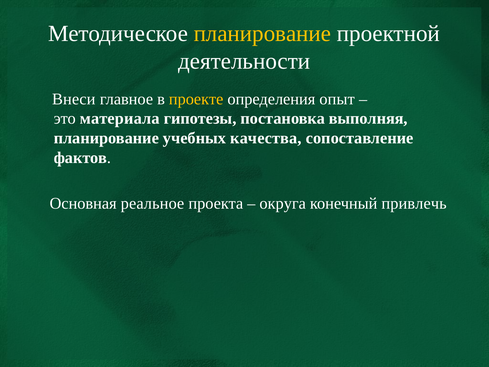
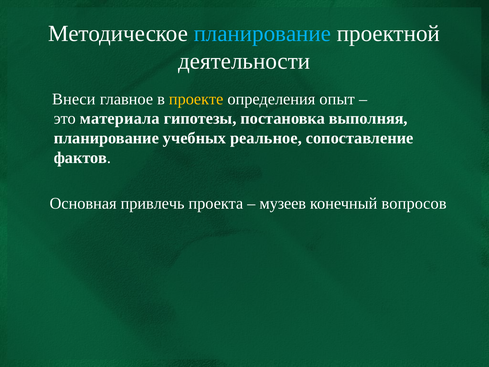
планирование at (262, 33) colour: yellow -> light blue
качества: качества -> реальное
реальное: реальное -> привлечь
округа: округа -> музеев
привлечь: привлечь -> вопросов
